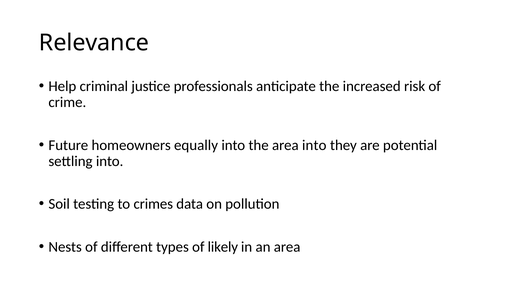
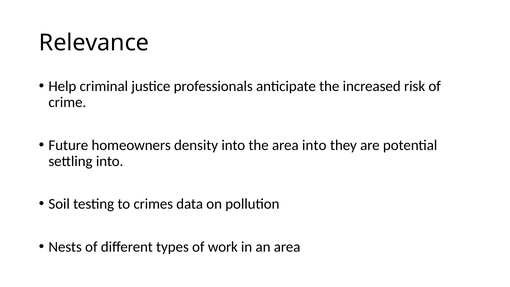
equally: equally -> density
likely: likely -> work
